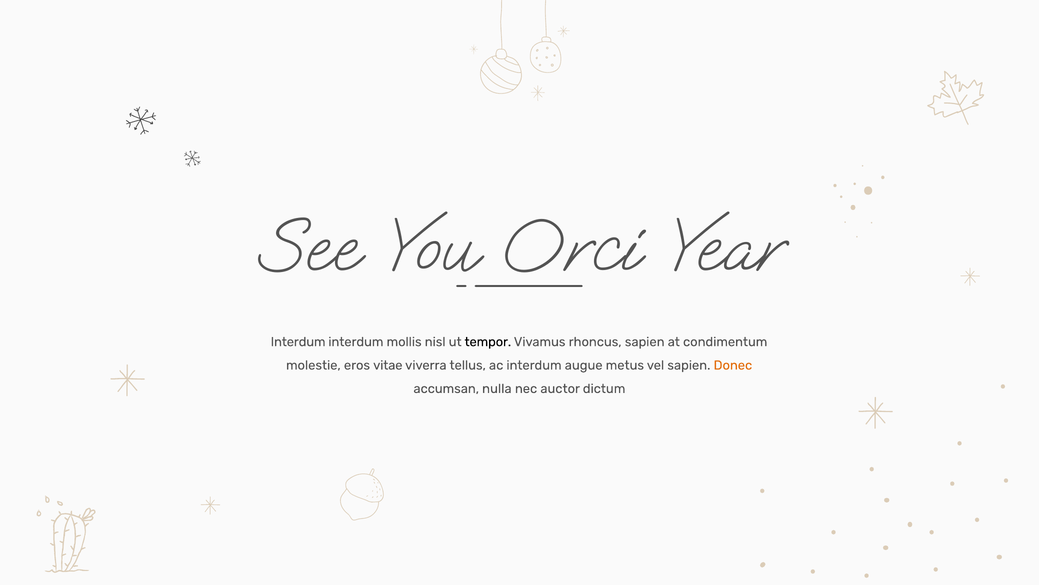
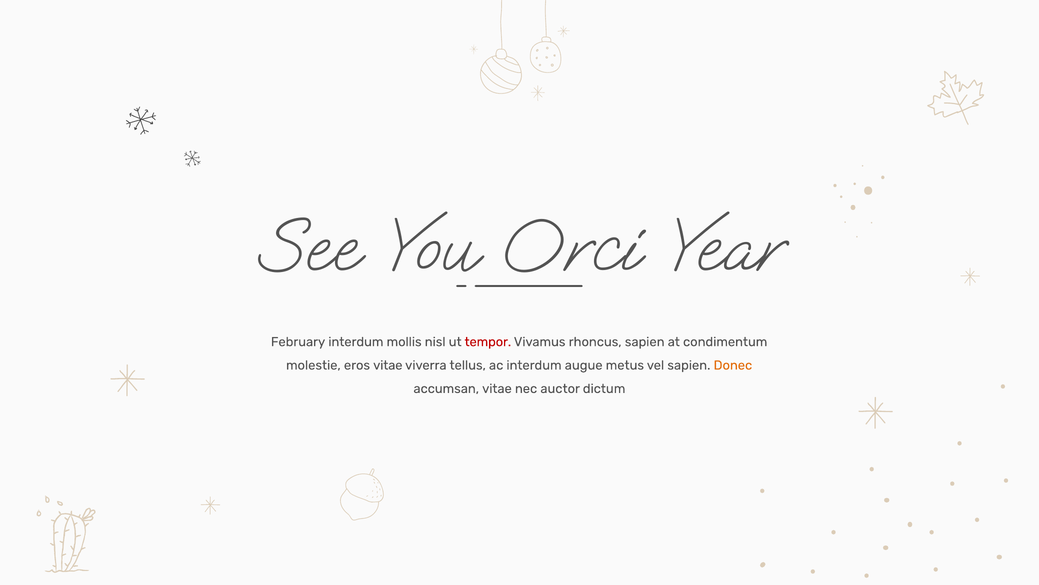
Interdum at (298, 342): Interdum -> February
tempor colour: black -> red
accumsan nulla: nulla -> vitae
